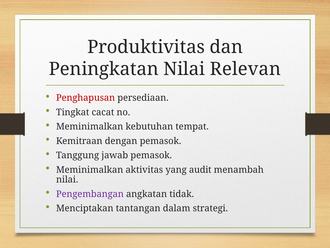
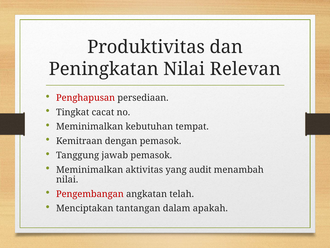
Pengembangan colour: purple -> red
tidak: tidak -> telah
strategi: strategi -> apakah
